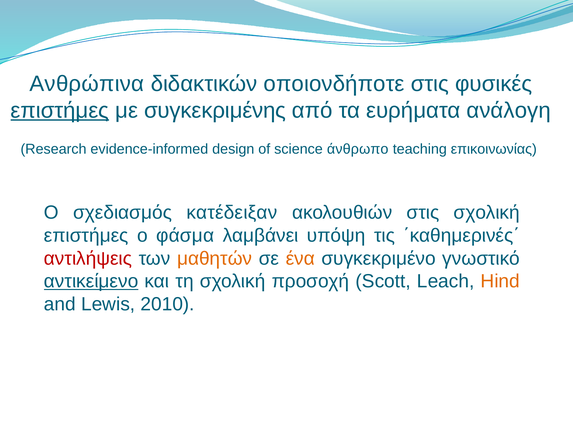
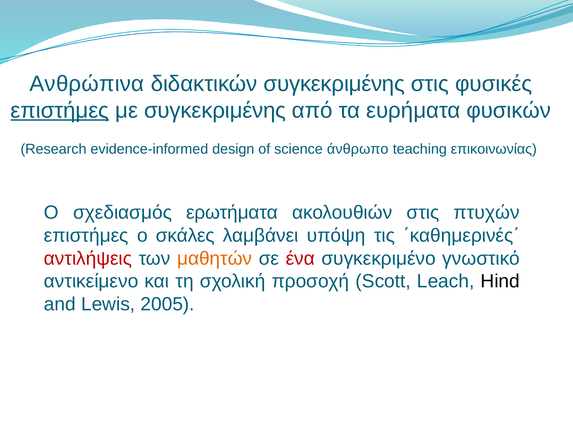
διδακτικών οποιονδήποτε: οποιονδήποτε -> συγκεκριμένης
ανάλογη: ανάλογη -> φυσικών
κατέδειξαν: κατέδειξαν -> ερωτήματα
στις σχολική: σχολική -> πτυχών
φάσμα: φάσμα -> σκάλες
ένα colour: orange -> red
αντικείμενο underline: present -> none
Hind colour: orange -> black
2010: 2010 -> 2005
